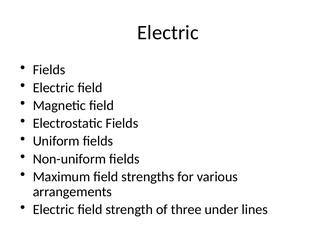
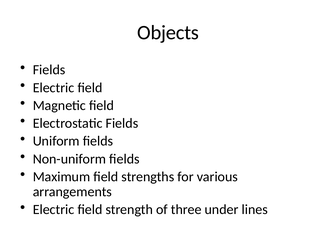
Electric at (168, 33): Electric -> Objects
